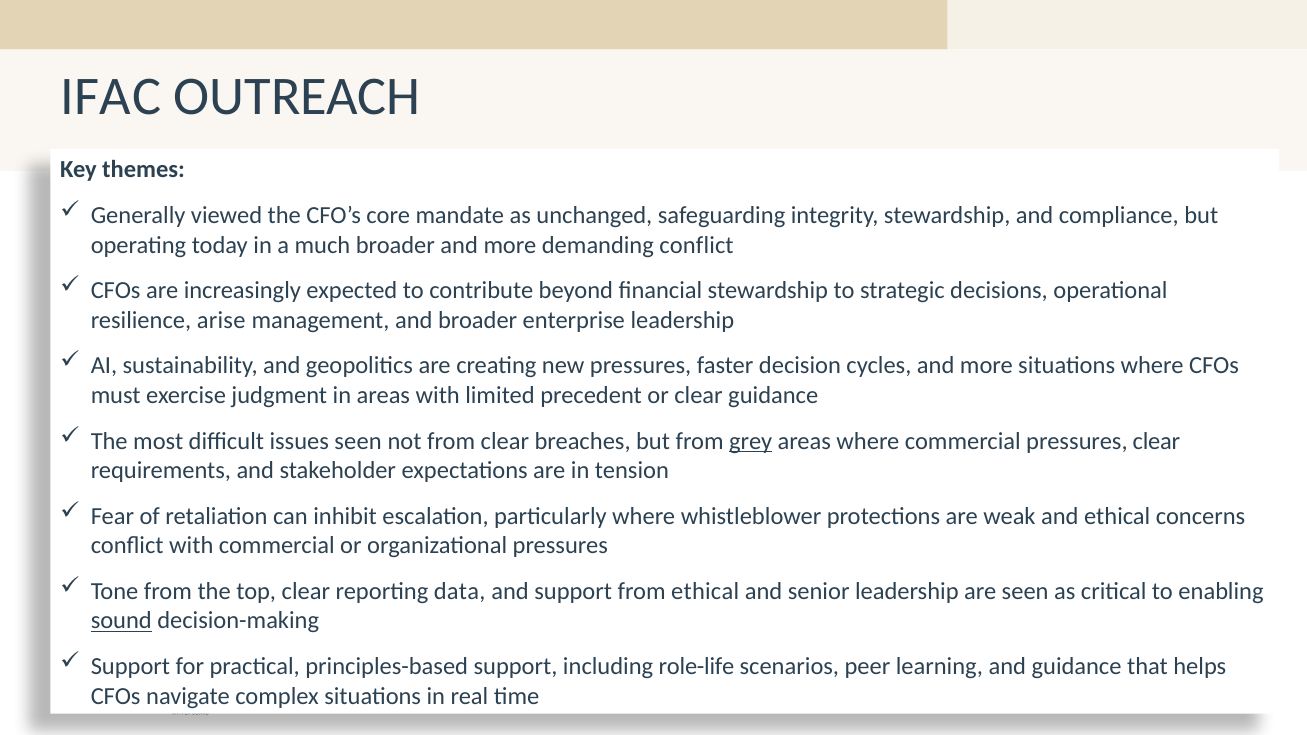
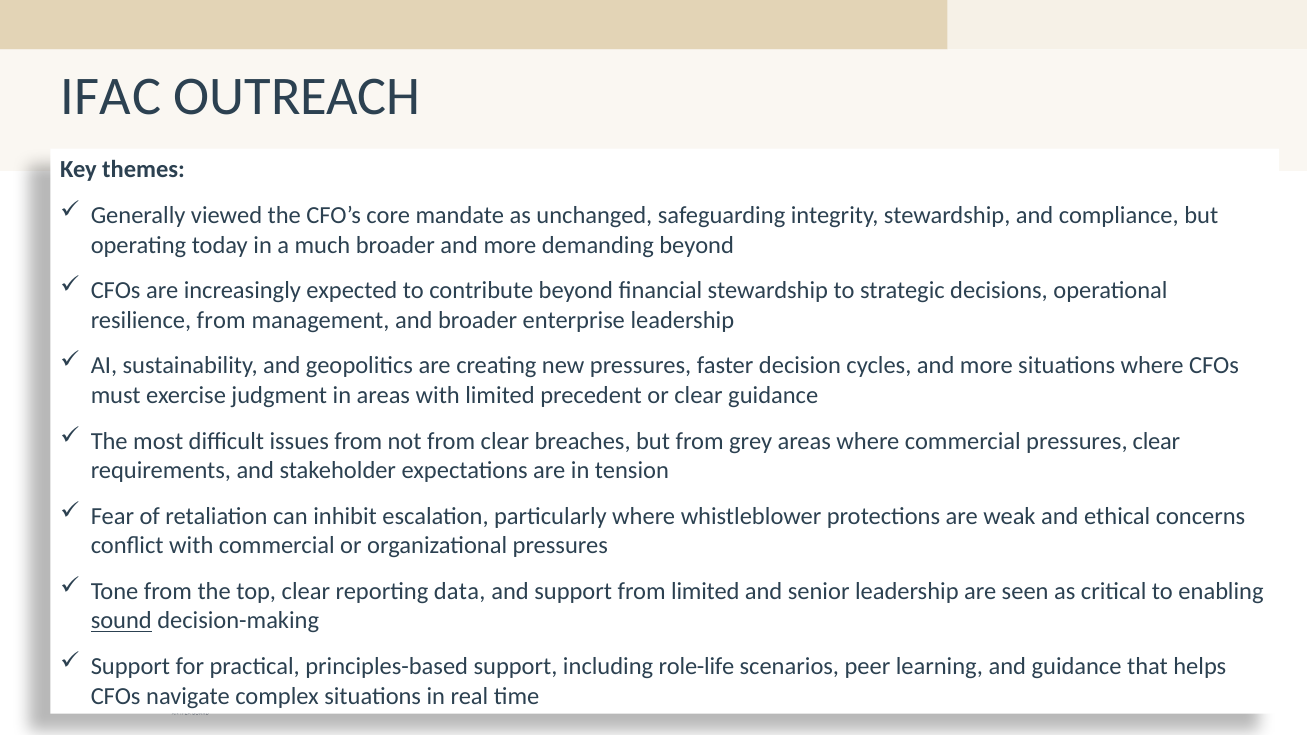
demanding conflict: conflict -> beyond
resilience arise: arise -> from
issues seen: seen -> from
grey underline: present -> none
from ethical: ethical -> limited
